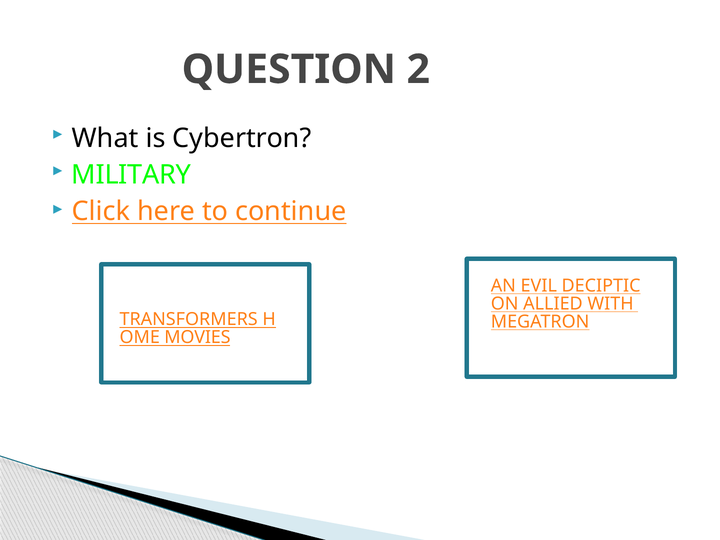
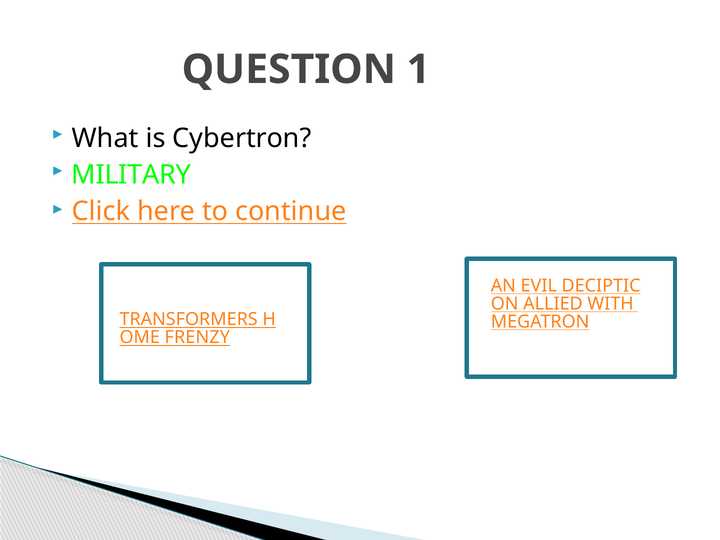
2: 2 -> 1
MOVIES: MOVIES -> FRENZY
